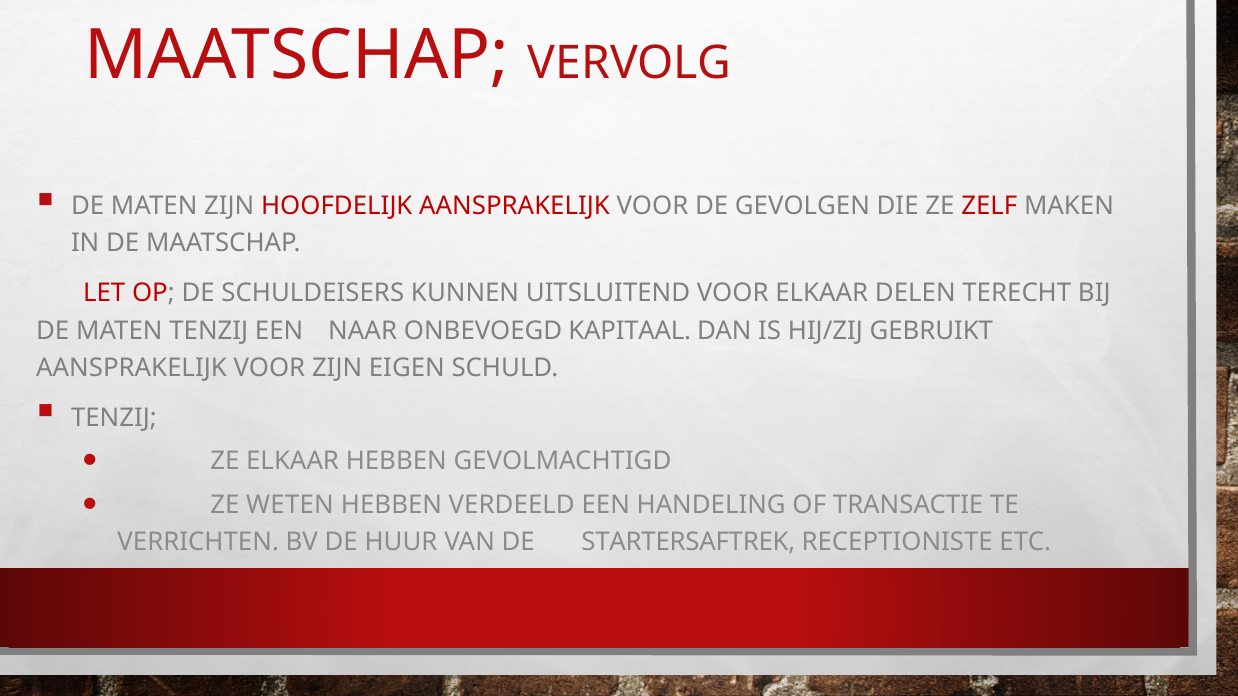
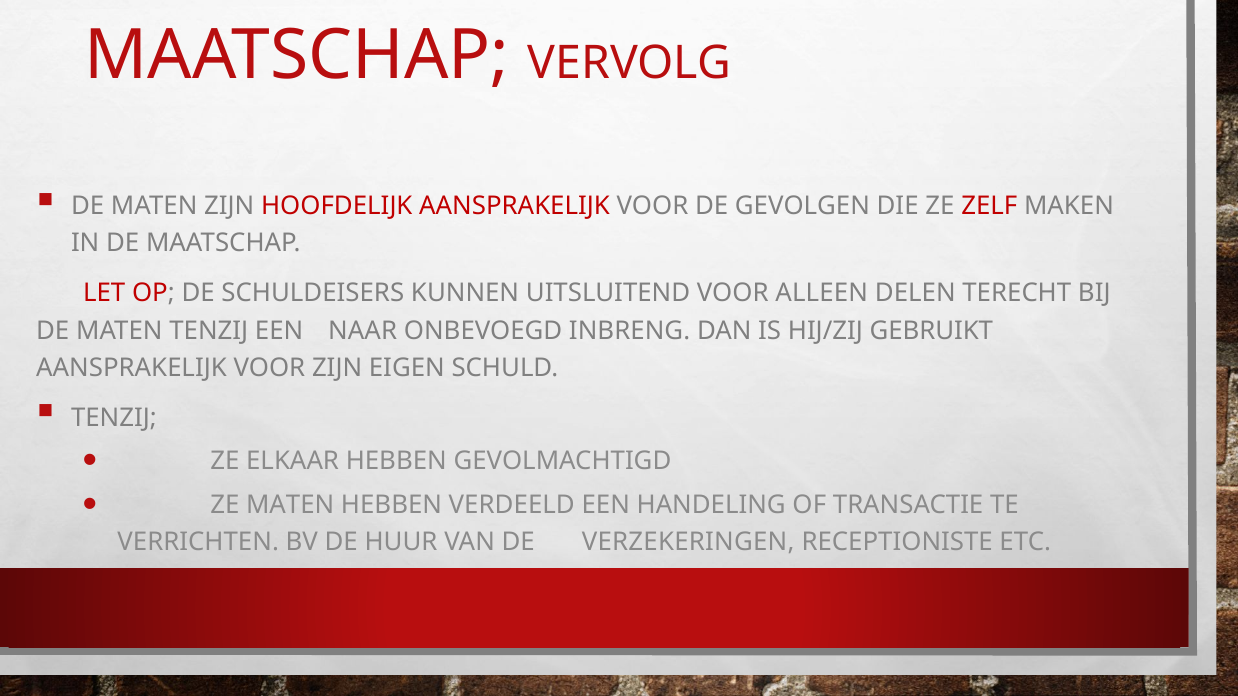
VOOR ELKAAR: ELKAAR -> ALLEEN
KAPITAAL: KAPITAAL -> INBRENG
ZE WETEN: WETEN -> MATEN
STARTERSAFTREK: STARTERSAFTREK -> VERZEKERINGEN
